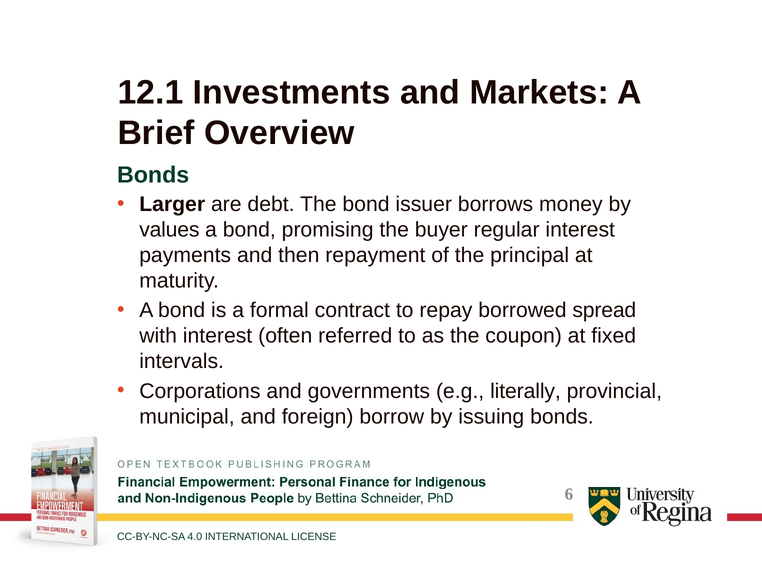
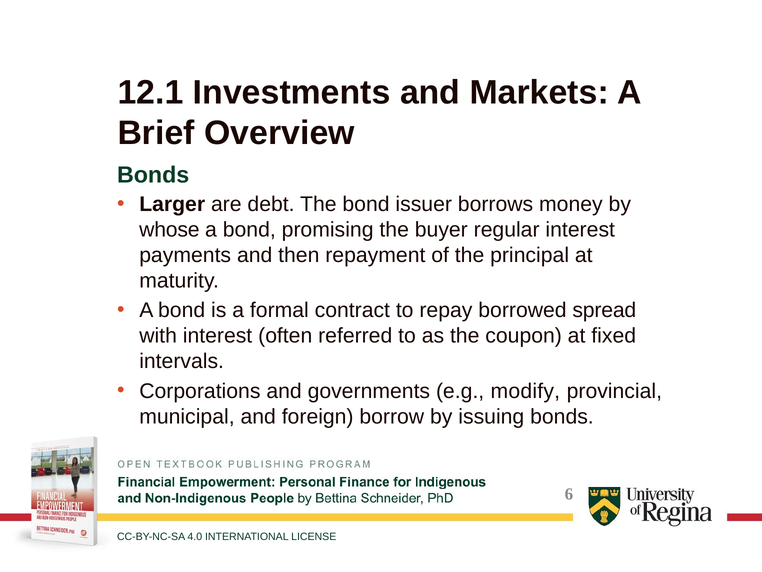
values: values -> whose
literally: literally -> modify
